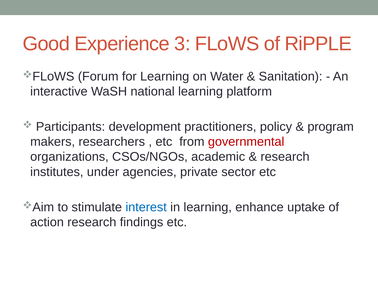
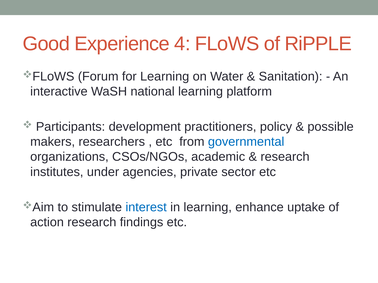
3: 3 -> 4
program: program -> possible
governmental colour: red -> blue
